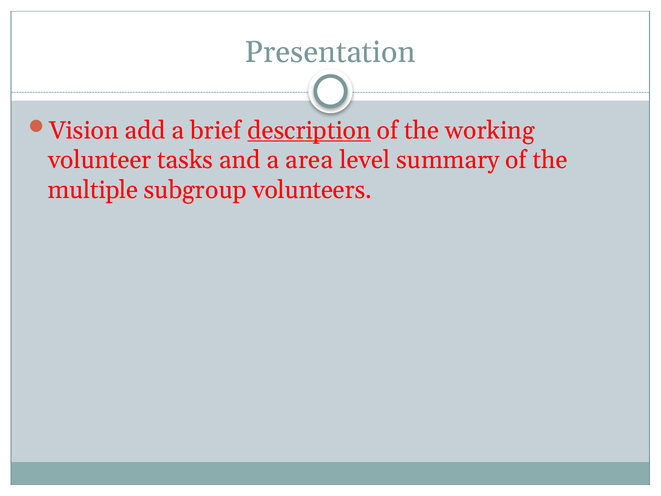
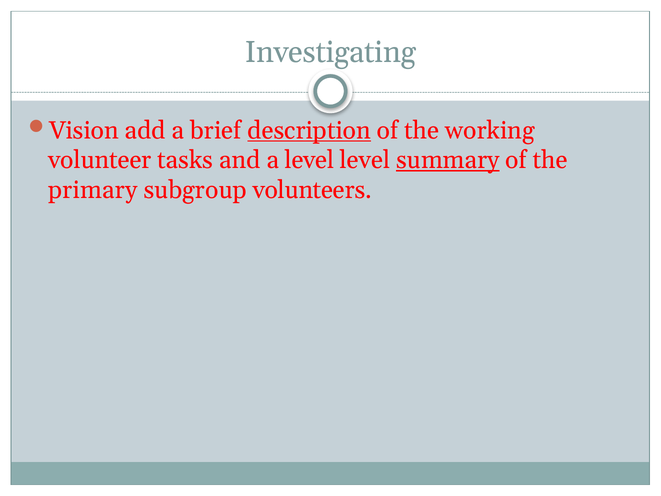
Presentation: Presentation -> Investigating
a area: area -> level
summary underline: none -> present
multiple: multiple -> primary
